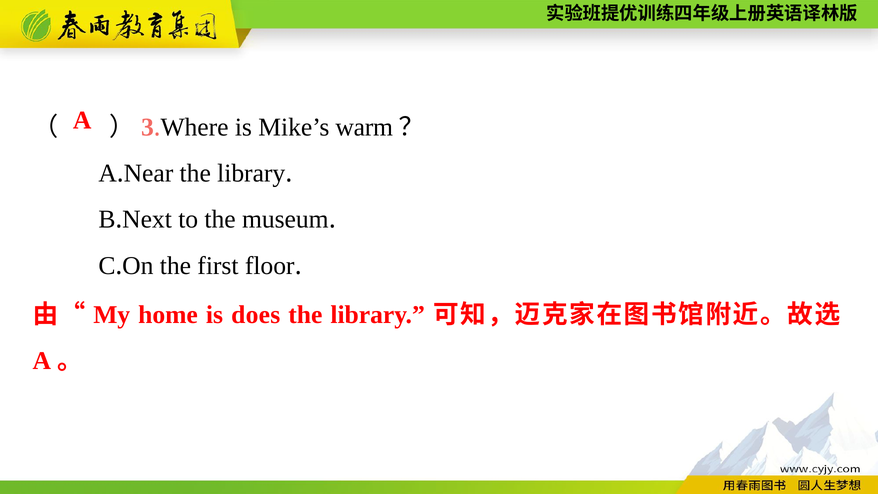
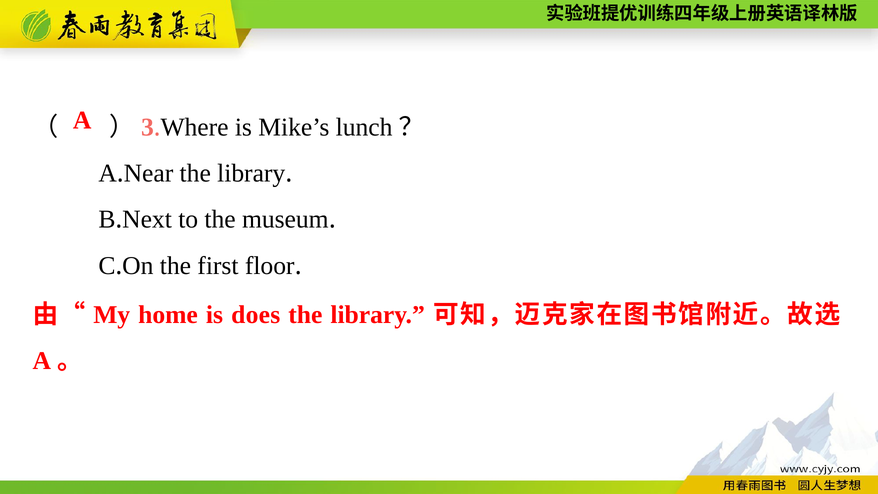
warm: warm -> lunch
